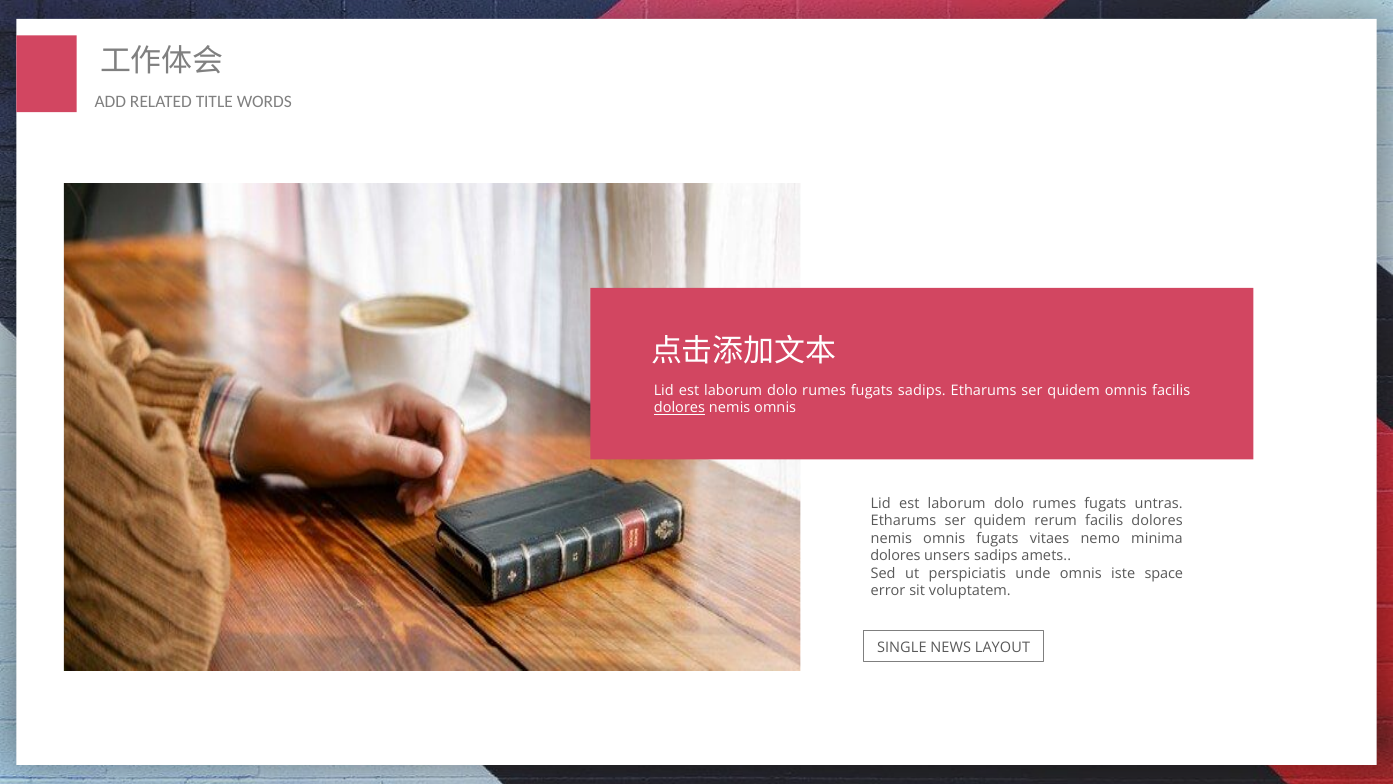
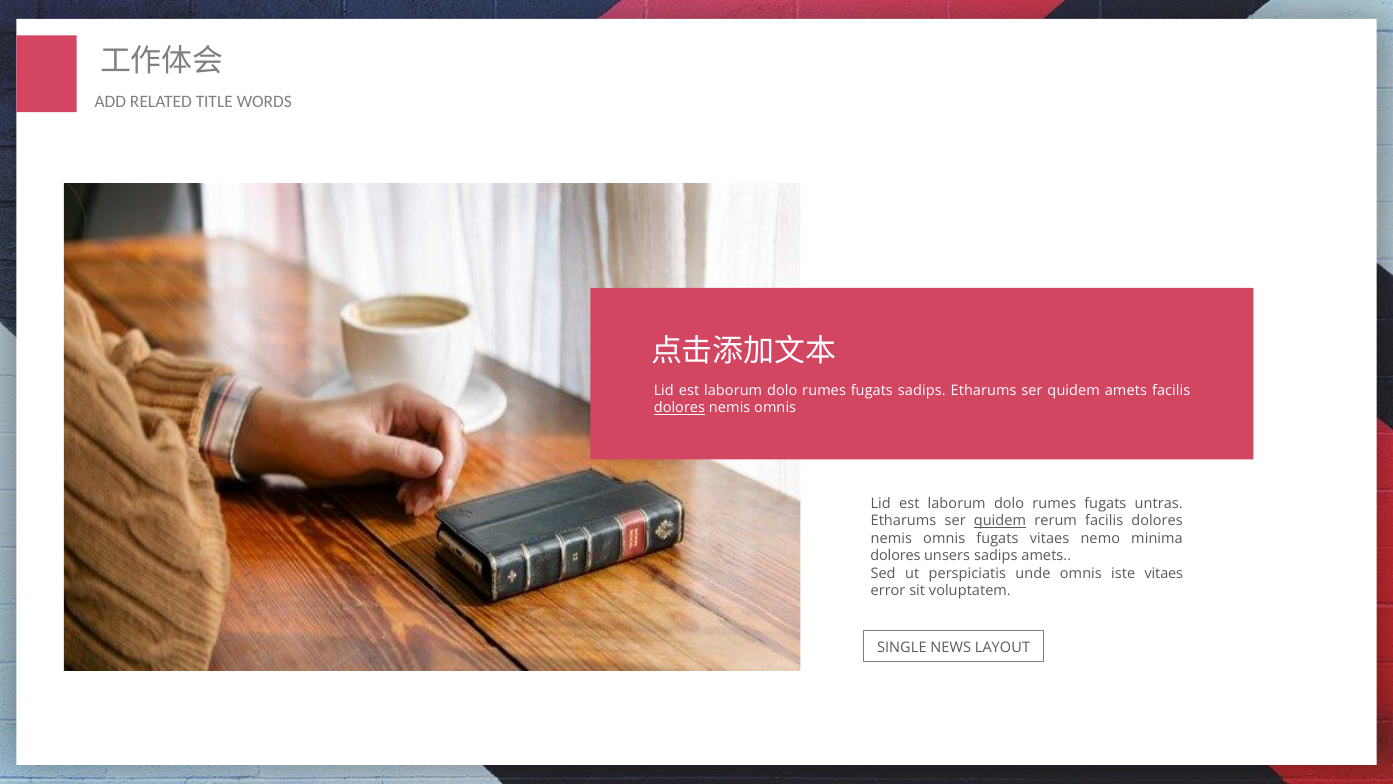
quidem omnis: omnis -> amets
quidem at (1000, 521) underline: none -> present
iste space: space -> vitaes
